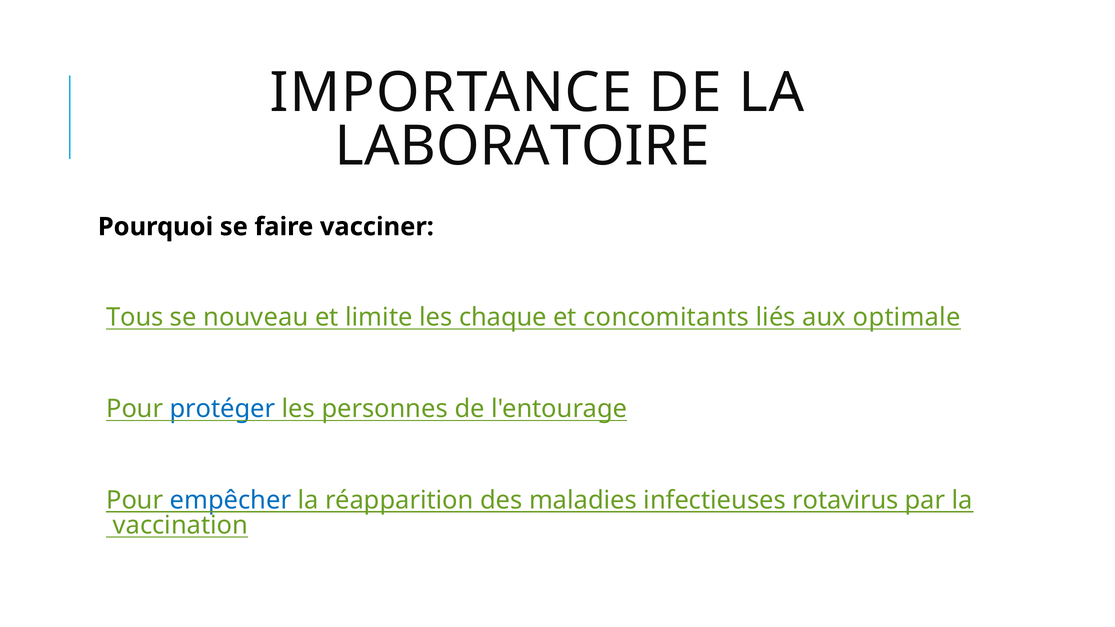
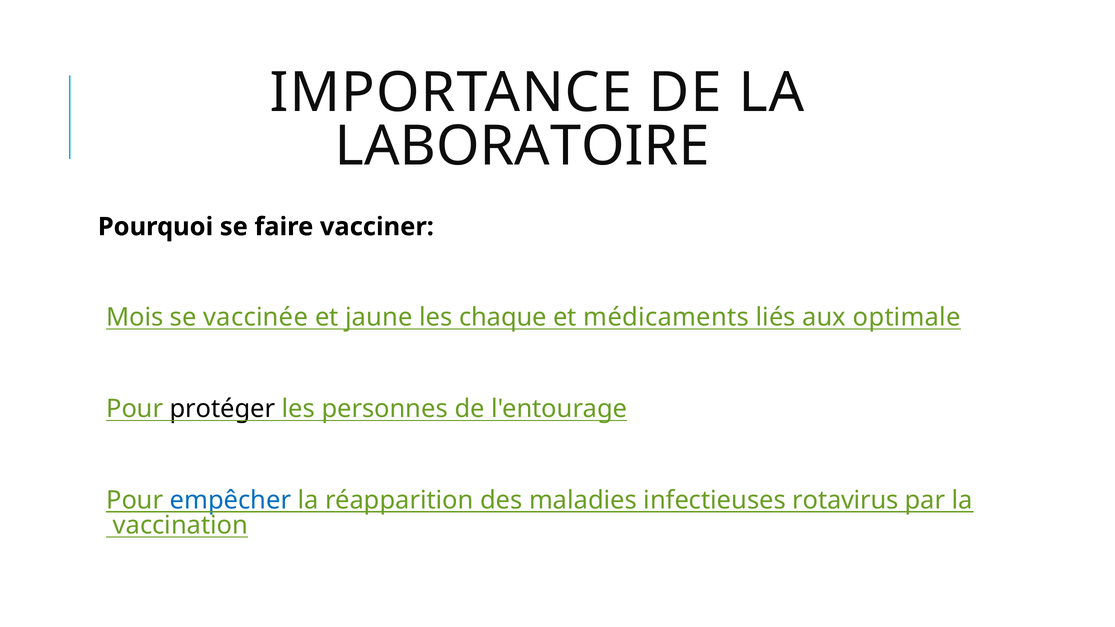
Tous: Tous -> Mois
nouveau: nouveau -> vaccinée
limite: limite -> jaune
concomitants: concomitants -> médicaments
protéger colour: blue -> black
